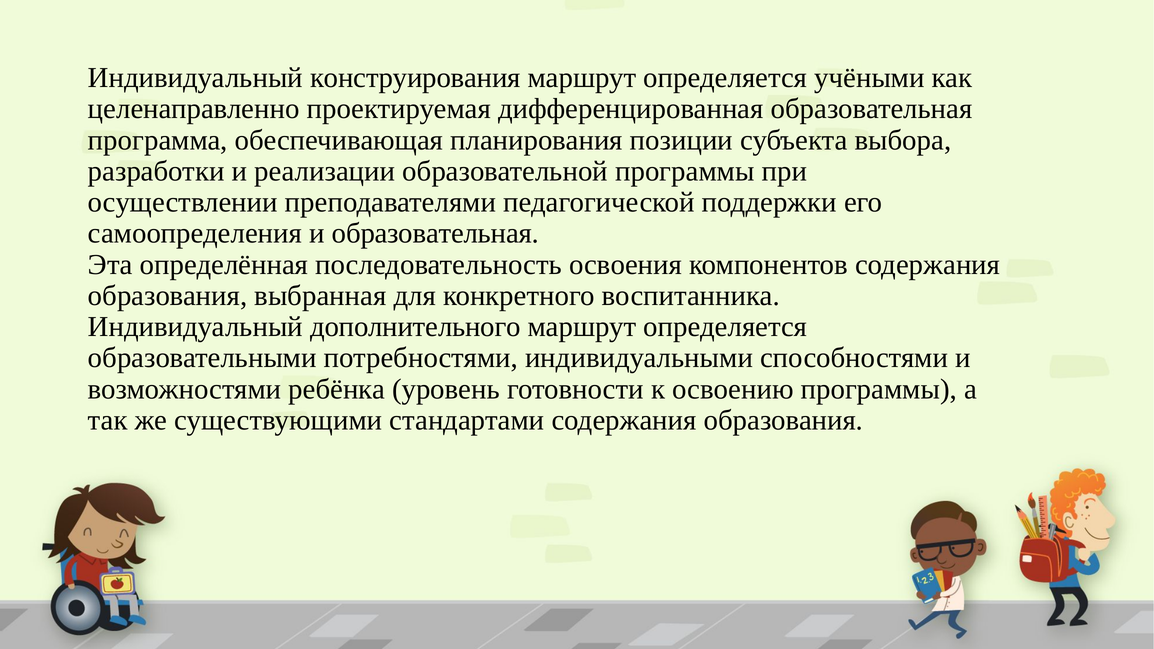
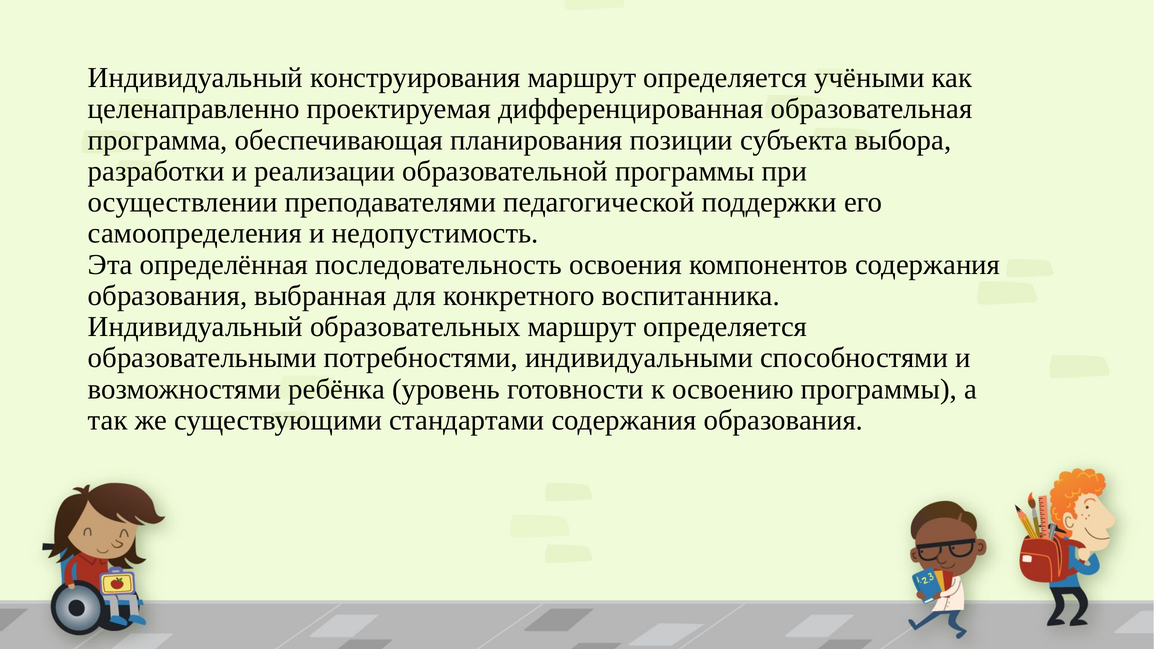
и образовательная: образовательная -> недопустимость
дополнительного: дополнительного -> образовательных
